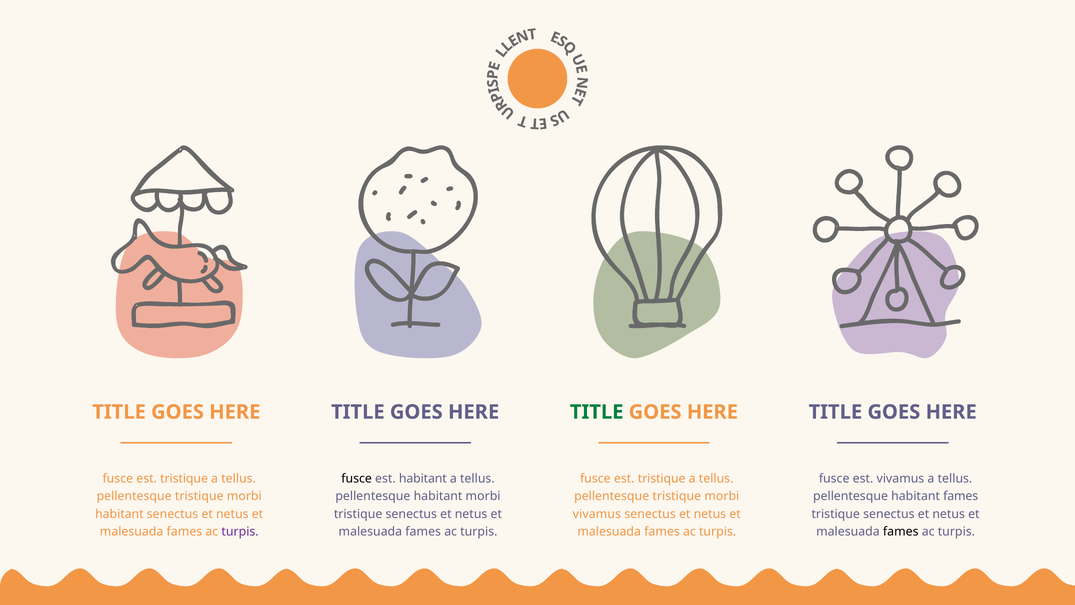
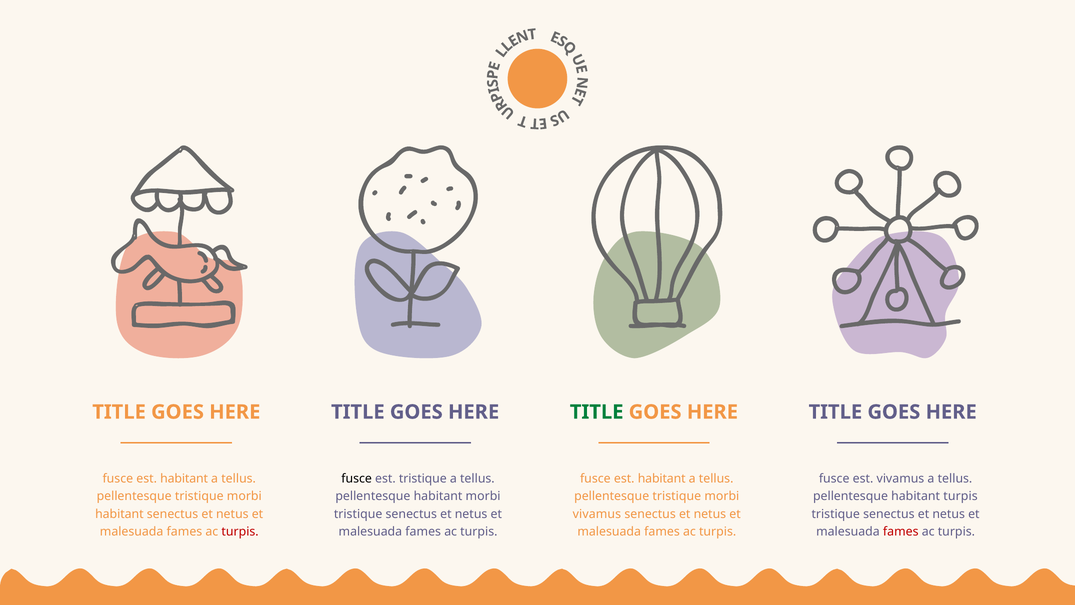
tristique at (184, 478): tristique -> habitant
est habitant: habitant -> tristique
tristique at (662, 478): tristique -> habitant
habitant fames: fames -> turpis
turpis at (240, 532) colour: purple -> red
fames at (901, 532) colour: black -> red
